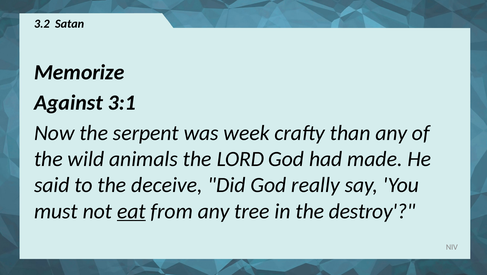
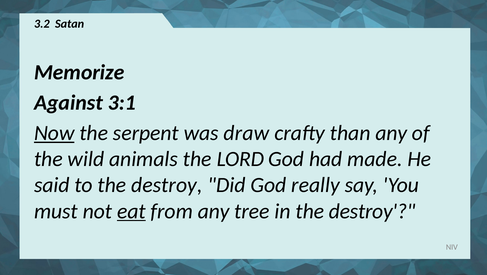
Now underline: none -> present
week: week -> draw
to the deceive: deceive -> destroy
